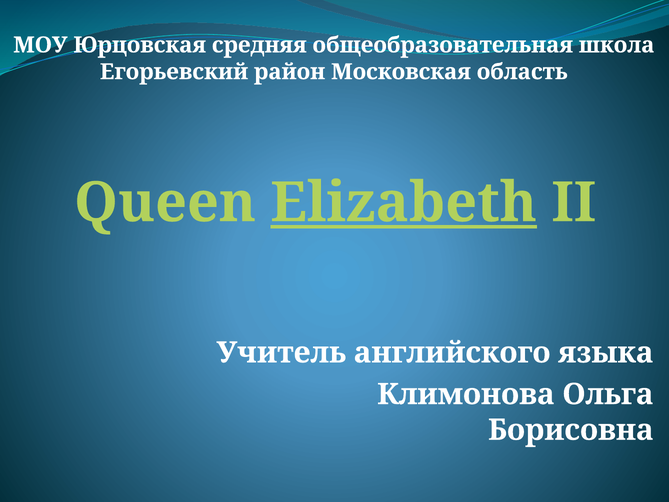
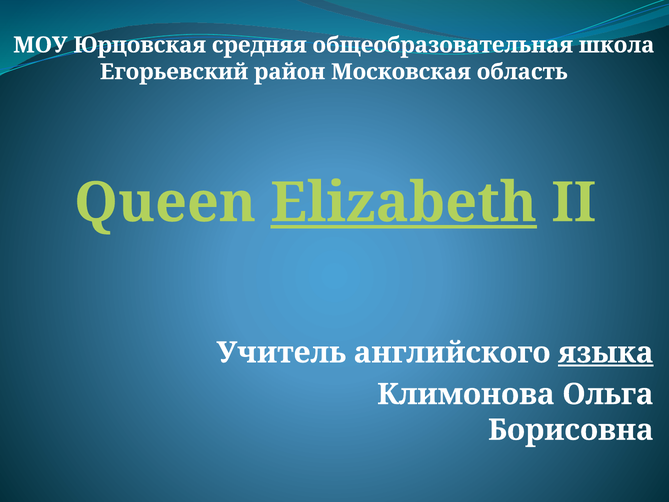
языка underline: none -> present
